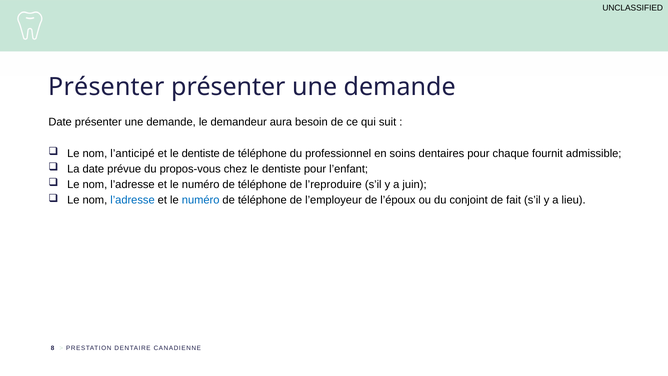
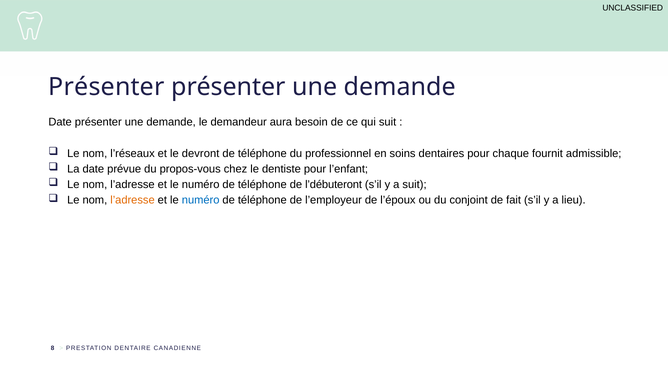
l’anticipé: l’anticipé -> l’réseaux
et le dentiste: dentiste -> devront
l’reproduire: l’reproduire -> l’débuteront
a juin: juin -> suit
l’adresse at (132, 200) colour: blue -> orange
